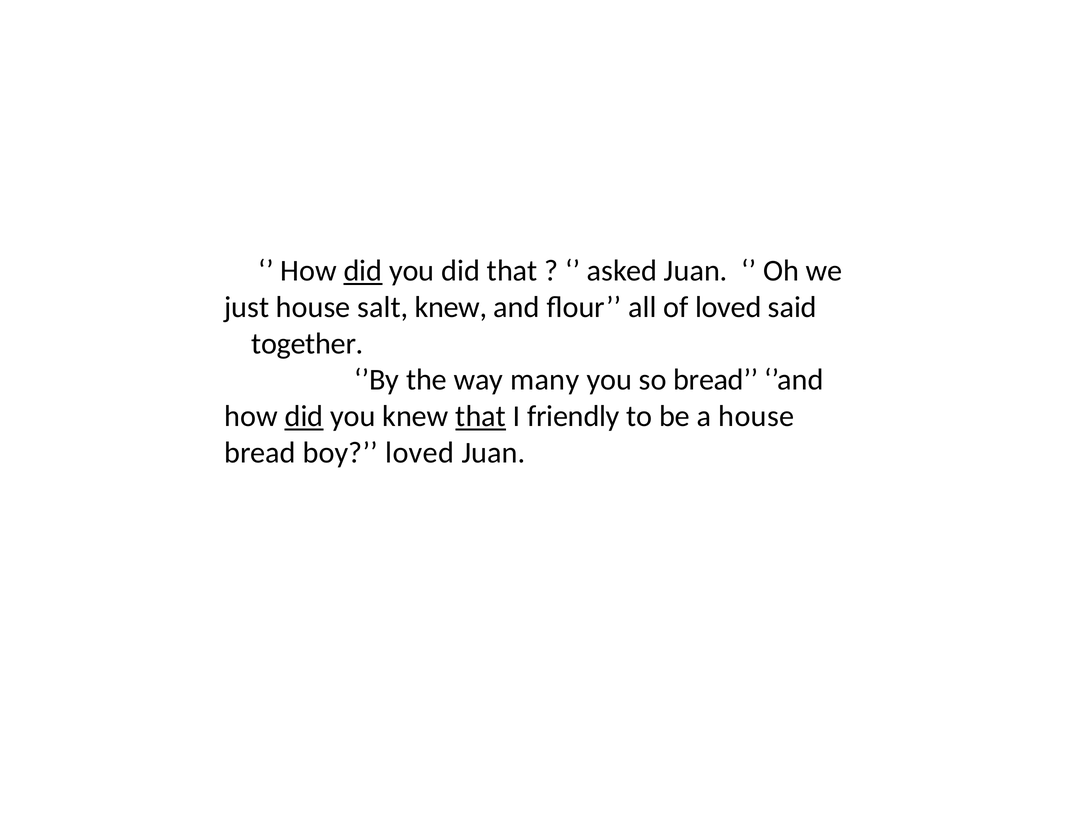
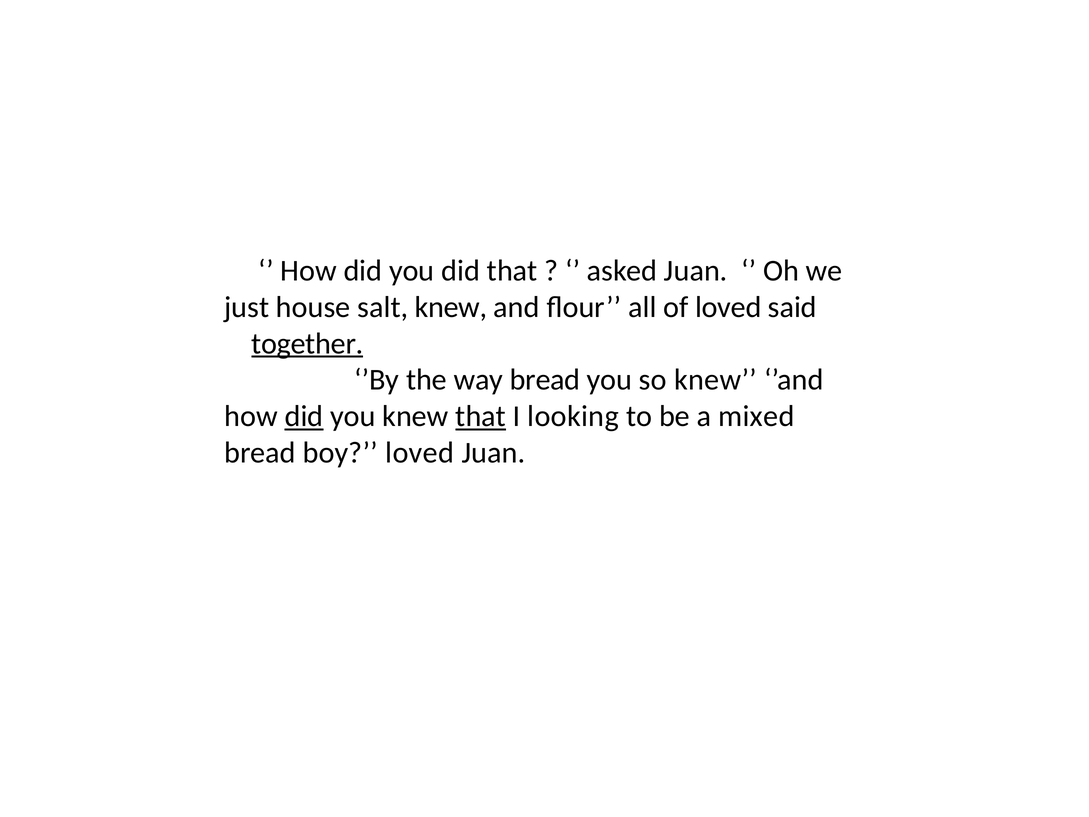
did at (363, 271) underline: present -> none
together underline: none -> present
way many: many -> bread
so bread: bread -> knew
friendly: friendly -> looking
a house: house -> mixed
